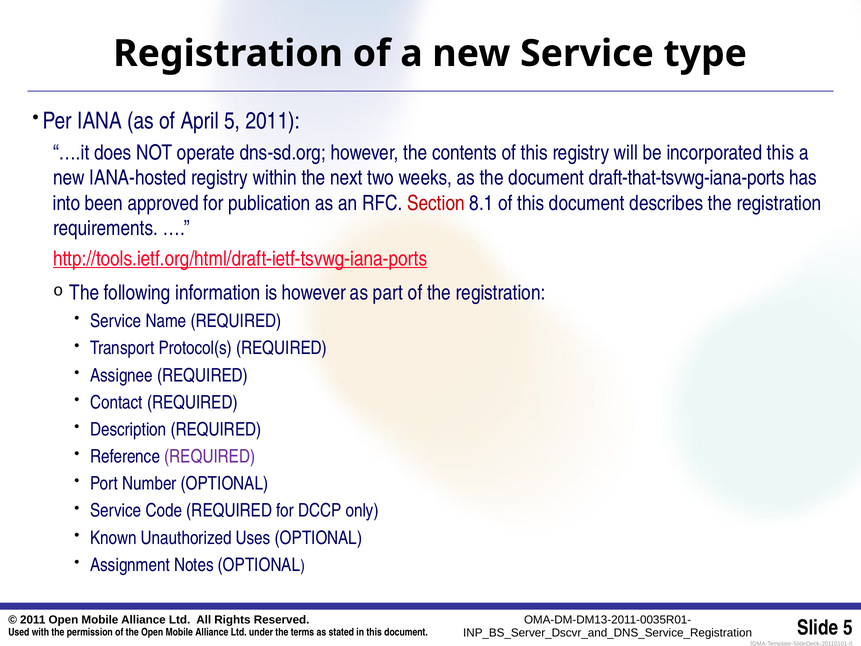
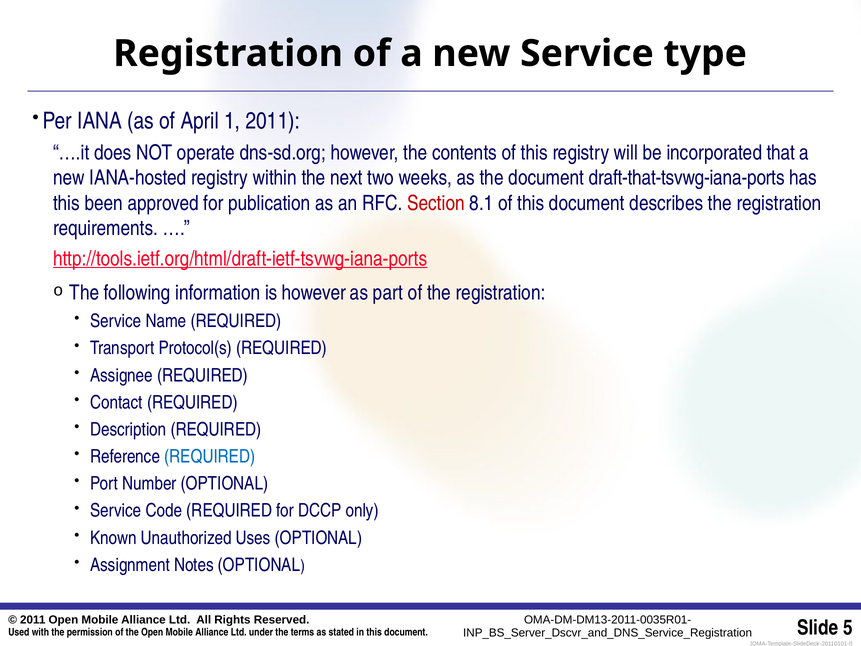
April 5: 5 -> 1
incorporated this: this -> that
into at (67, 203): into -> this
REQUIRED at (210, 456) colour: purple -> blue
